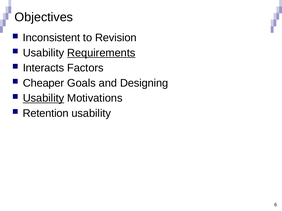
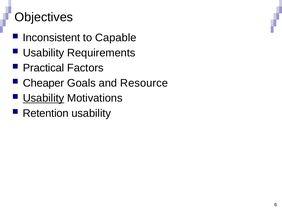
Revision: Revision -> Capable
Requirements underline: present -> none
Interacts: Interacts -> Practical
Designing: Designing -> Resource
